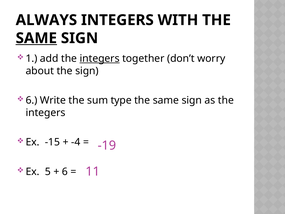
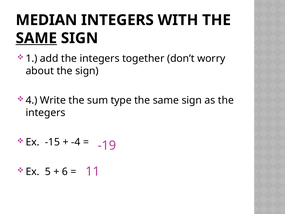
ALWAYS: ALWAYS -> MEDIAN
integers at (100, 58) underline: present -> none
6 at (31, 100): 6 -> 4
